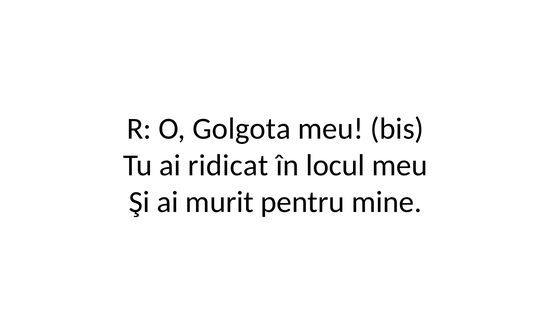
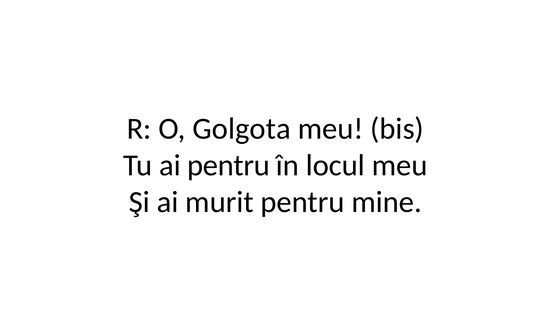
ai ridicat: ridicat -> pentru
